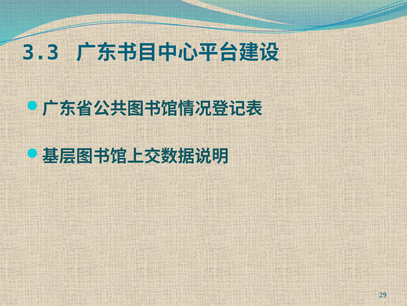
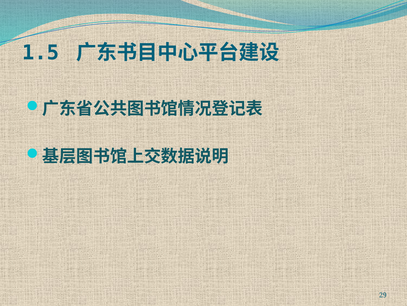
3.3: 3.3 -> 1.5
